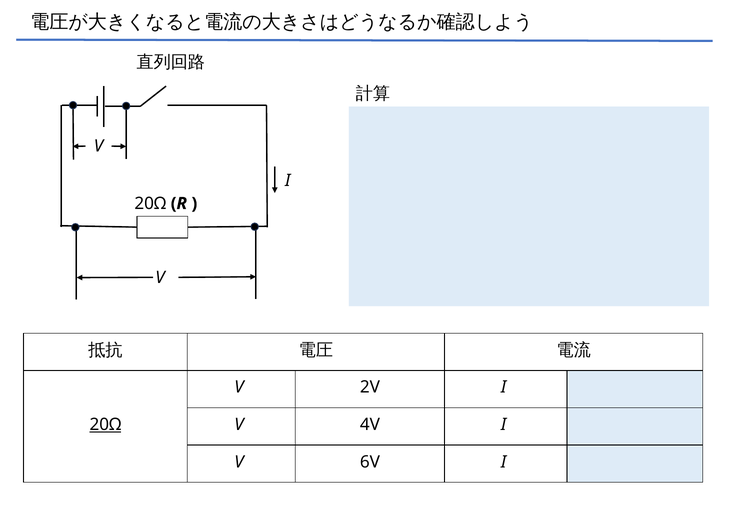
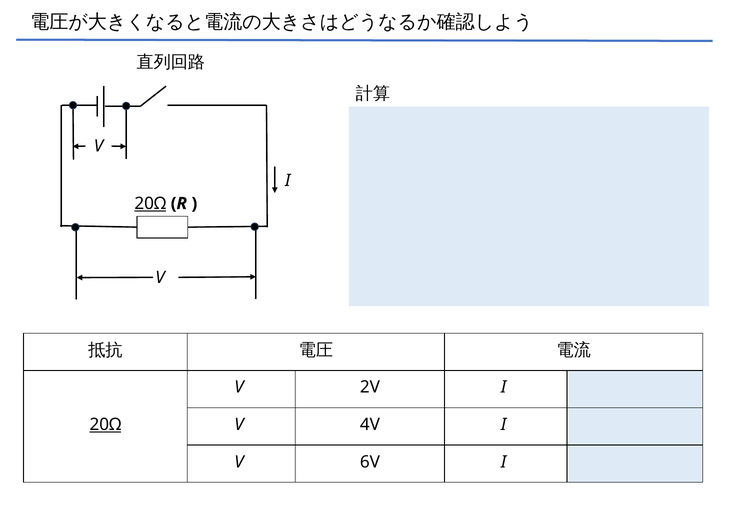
20Ω at (150, 203) underline: none -> present
